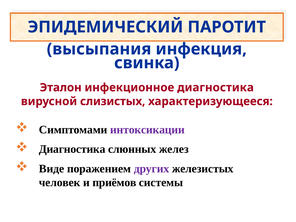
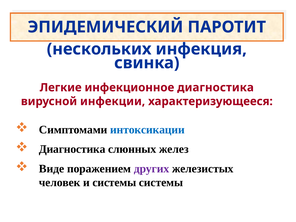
высыпания: высыпания -> нескольких
Эталон: Эталон -> Легкие
слизистых: слизистых -> инфекции
интоксикации colour: purple -> blue
и приёмов: приёмов -> системы
